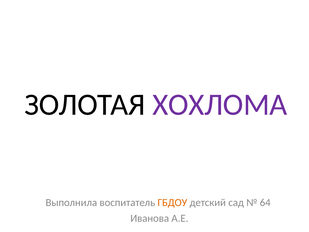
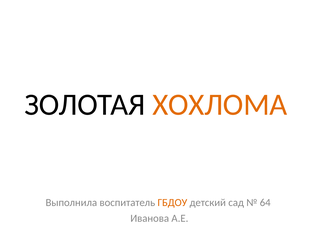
ХОХЛОМА colour: purple -> orange
